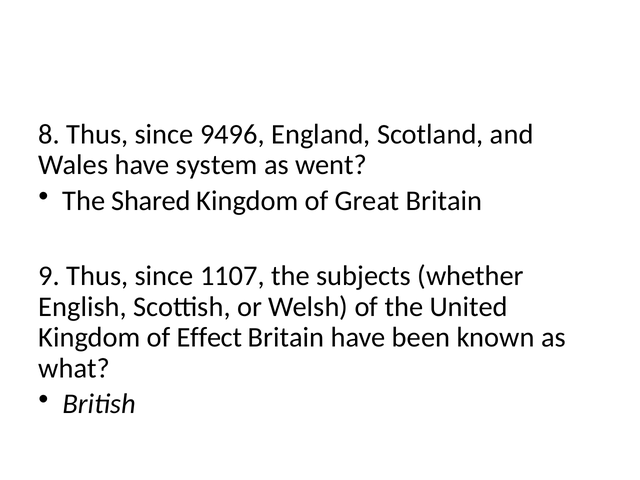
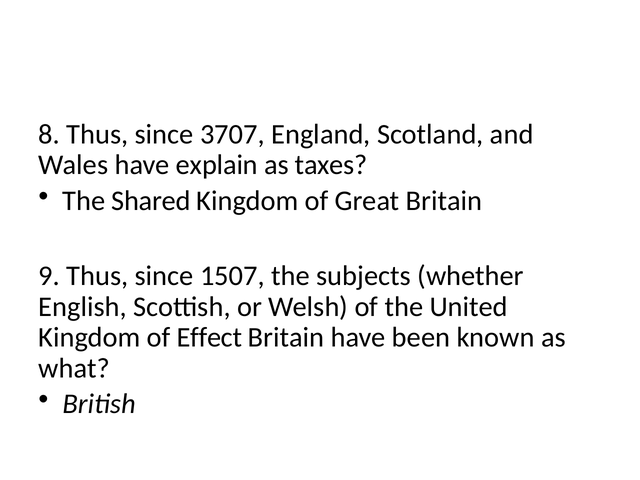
9496: 9496 -> 3707
system: system -> explain
went: went -> taxes
1107: 1107 -> 1507
